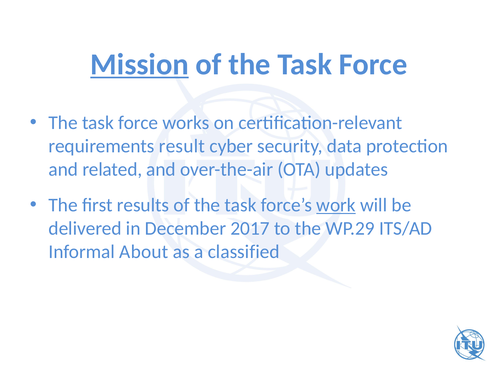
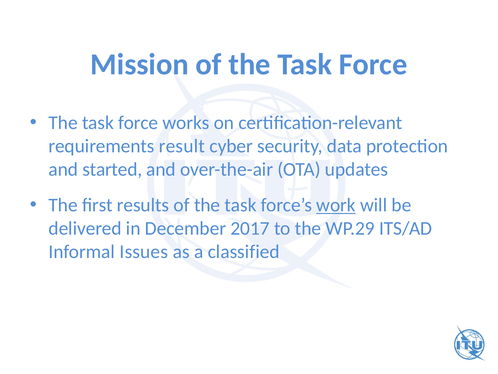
Mission underline: present -> none
related: related -> started
About: About -> Issues
